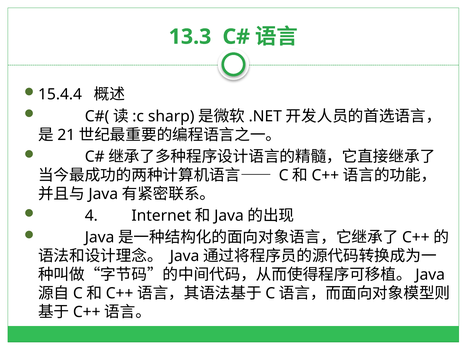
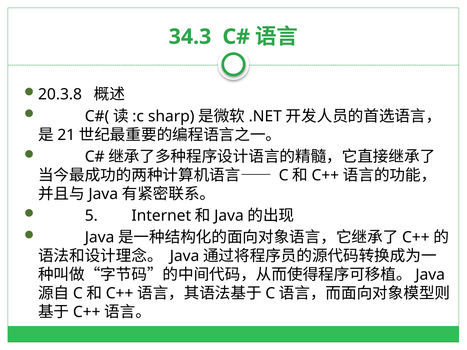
13.3: 13.3 -> 34.3
15.4.4: 15.4.4 -> 20.3.8
4: 4 -> 5
